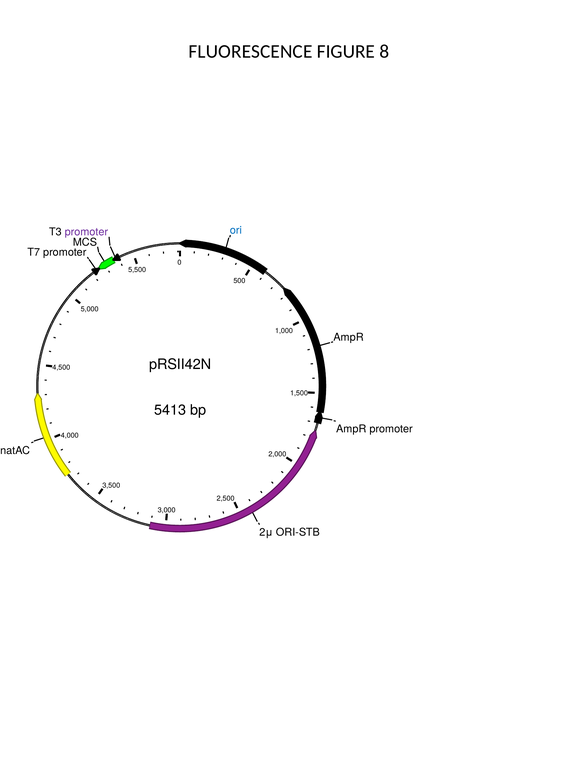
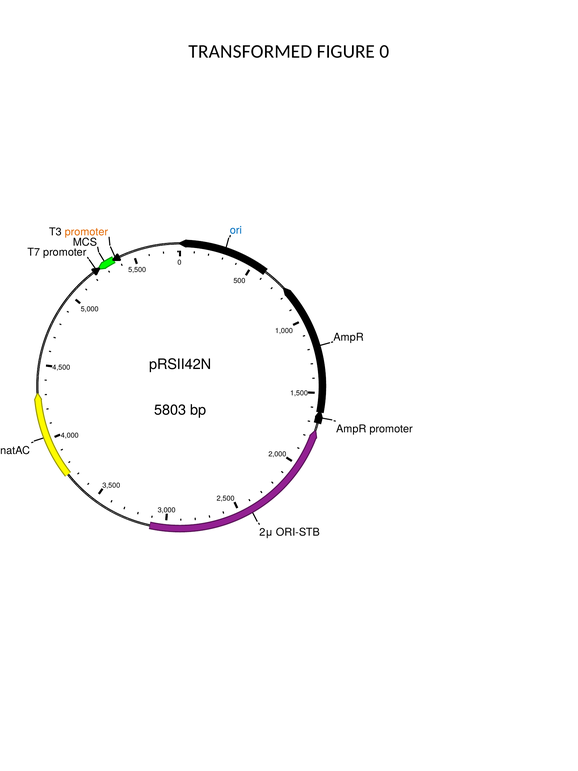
FLUORESCENCE: FLUORESCENCE -> TRANSFORMED
FIGURE 8: 8 -> 0
promoter at (86, 232) colour: purple -> orange
5413: 5413 -> 5803
